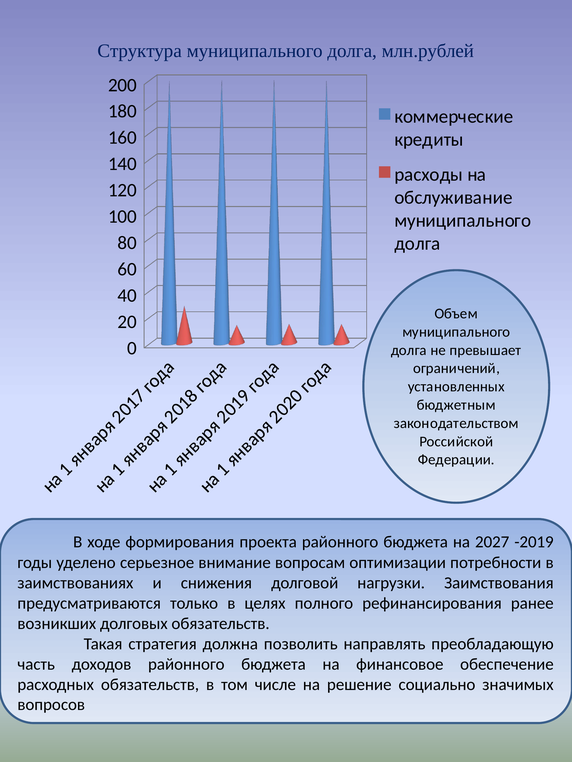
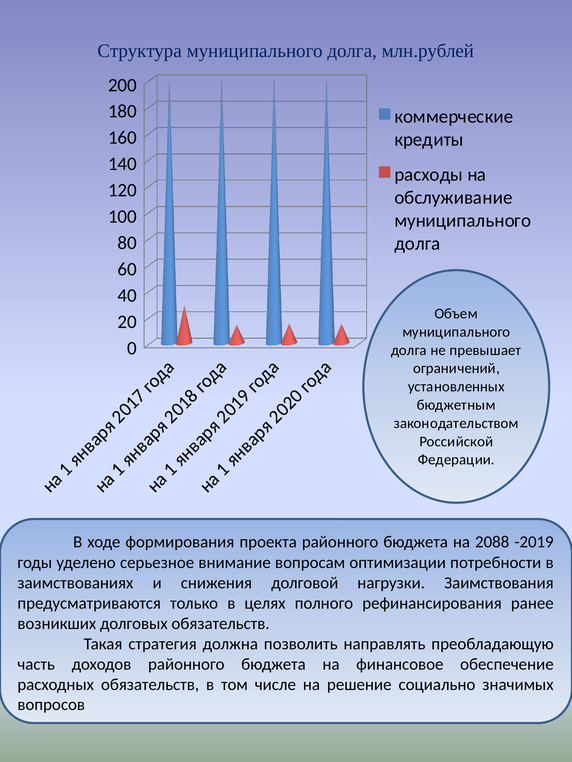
2027: 2027 -> 2088
